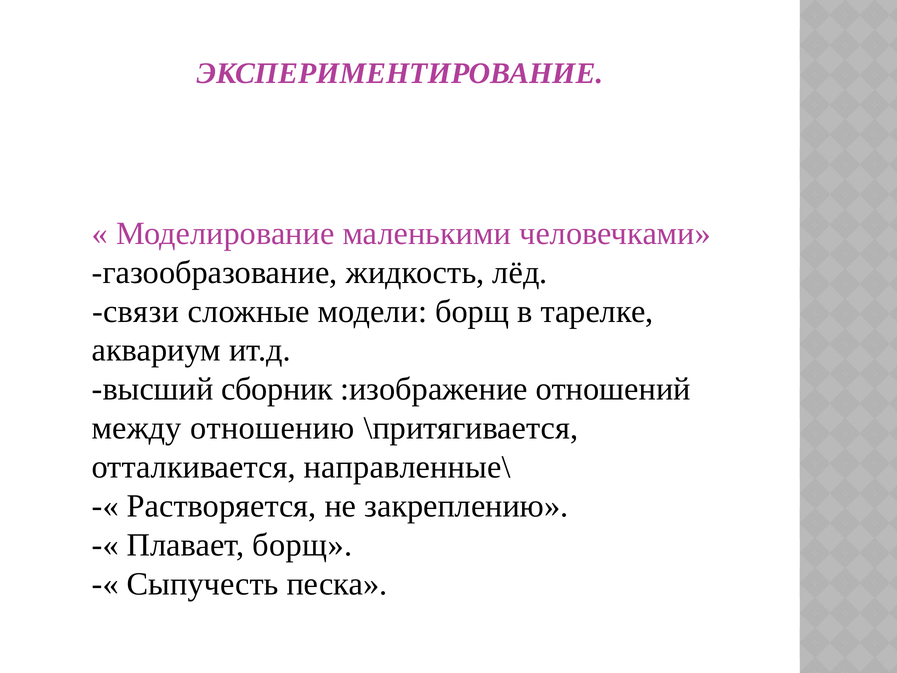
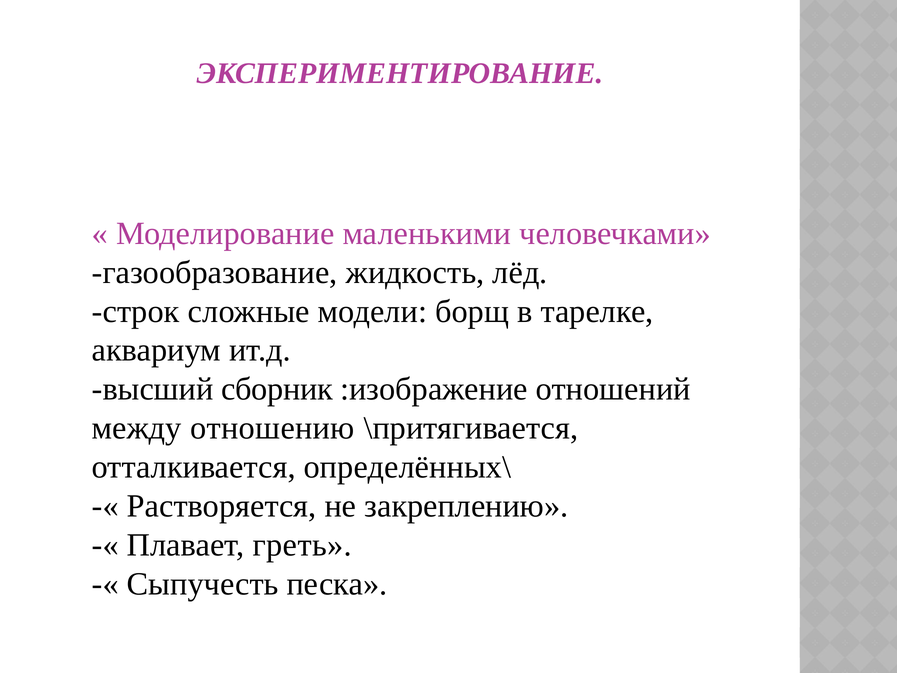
связи: связи -> строк
направленные\: направленные\ -> определённых\
Плавает борщ: борщ -> греть
